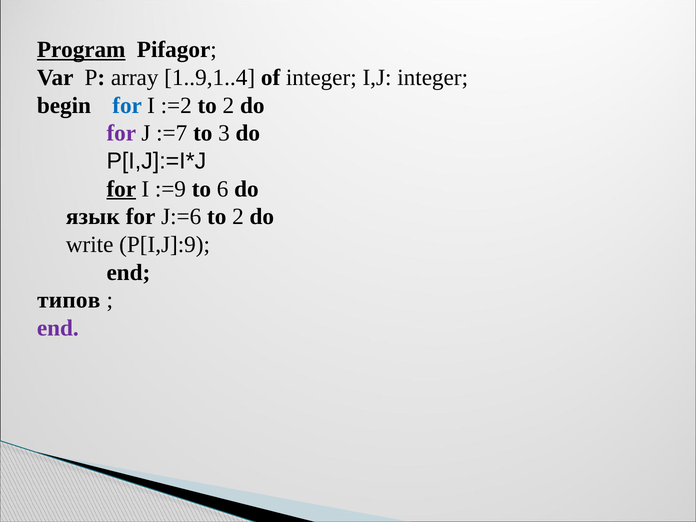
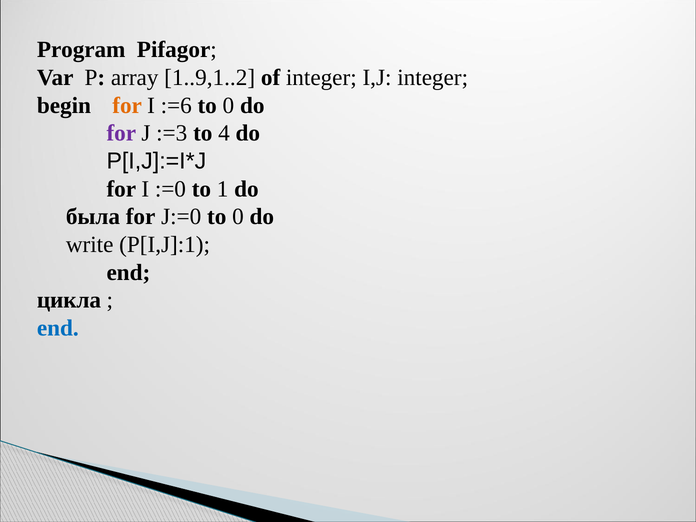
Program underline: present -> none
1..9,1..4: 1..9,1..4 -> 1..9,1..2
for at (127, 105) colour: blue -> orange
:=2: :=2 -> :=6
2 at (228, 105): 2 -> 0
:=7: :=7 -> :=3
3: 3 -> 4
for at (121, 189) underline: present -> none
:=9: :=9 -> :=0
6: 6 -> 1
язык: язык -> была
J:=6: J:=6 -> J:=0
2 at (238, 217): 2 -> 0
P[I,J]:9: P[I,J]:9 -> P[I,J]:1
типов: типов -> цикла
end at (58, 328) colour: purple -> blue
